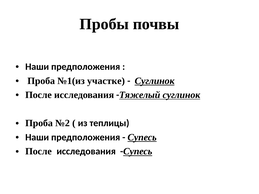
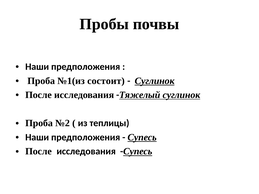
участке: участке -> состоит
